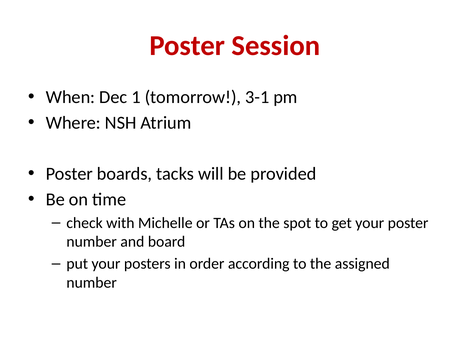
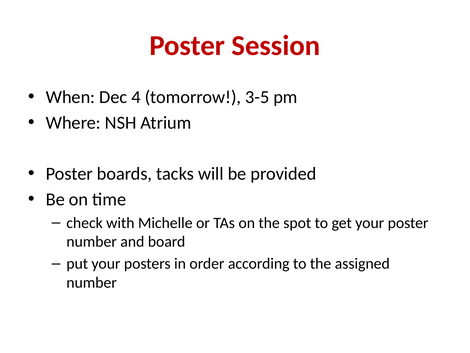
1: 1 -> 4
3-1: 3-1 -> 3-5
